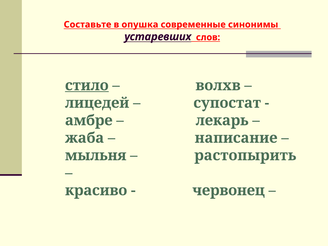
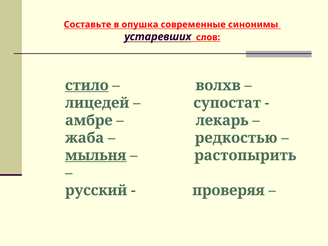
написание: написание -> редкостью
мыльня underline: none -> present
красиво: красиво -> русский
червонец: червонец -> проверяя
